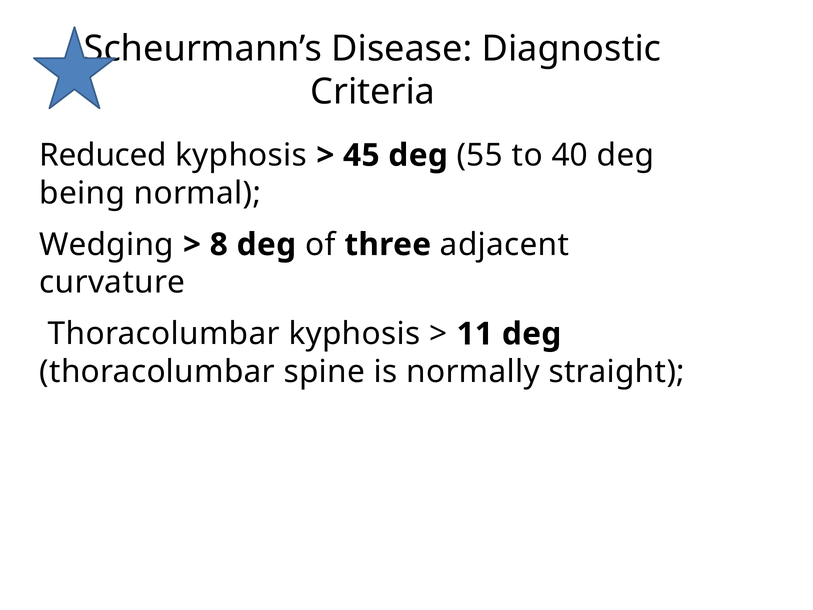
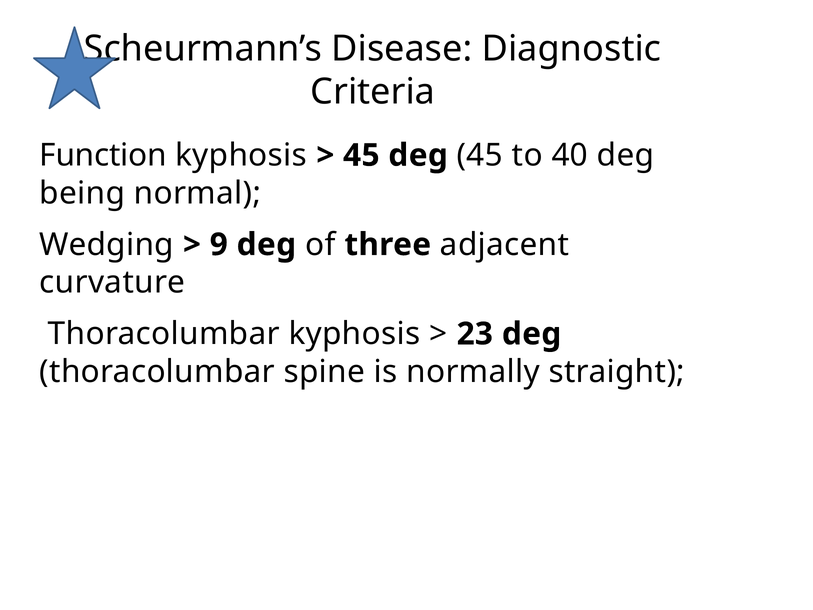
Reduced: Reduced -> Function
deg 55: 55 -> 45
8: 8 -> 9
11: 11 -> 23
